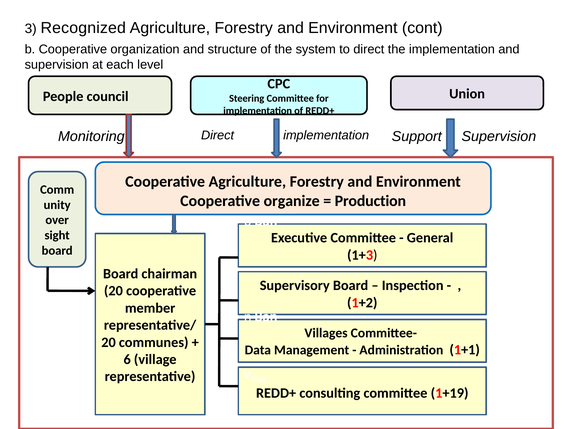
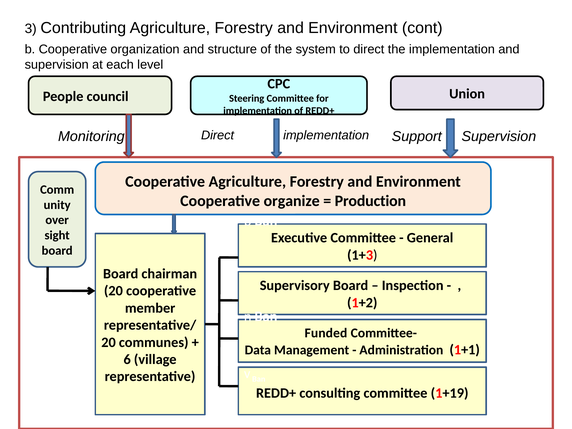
Recognized: Recognized -> Contributing
Villages: Villages -> Funded
